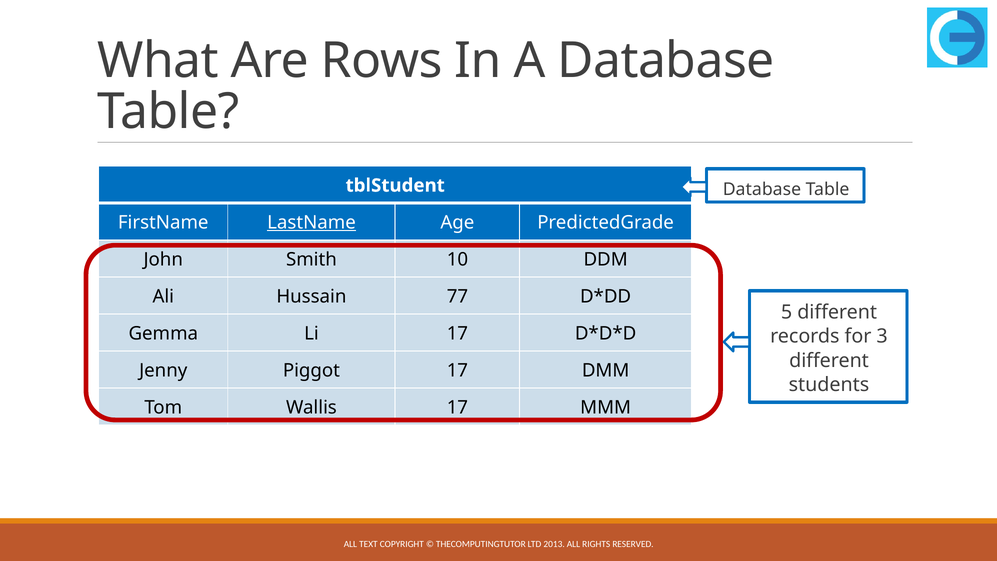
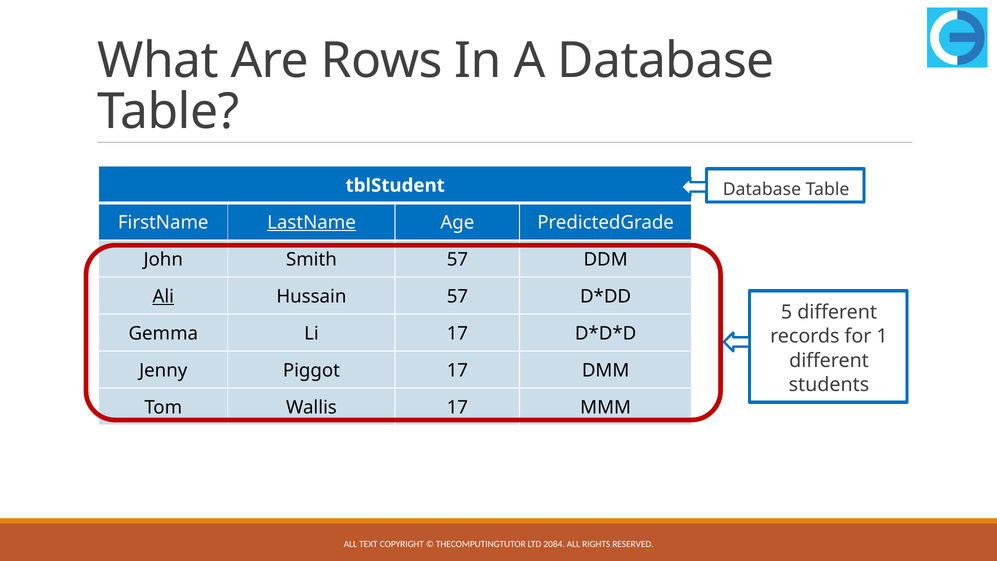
Smith 10: 10 -> 57
Ali underline: none -> present
Hussain 77: 77 -> 57
3: 3 -> 1
2013: 2013 -> 2084
